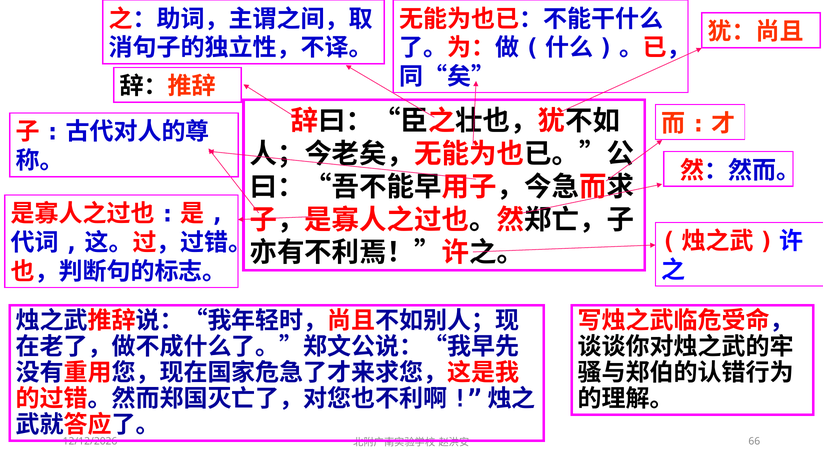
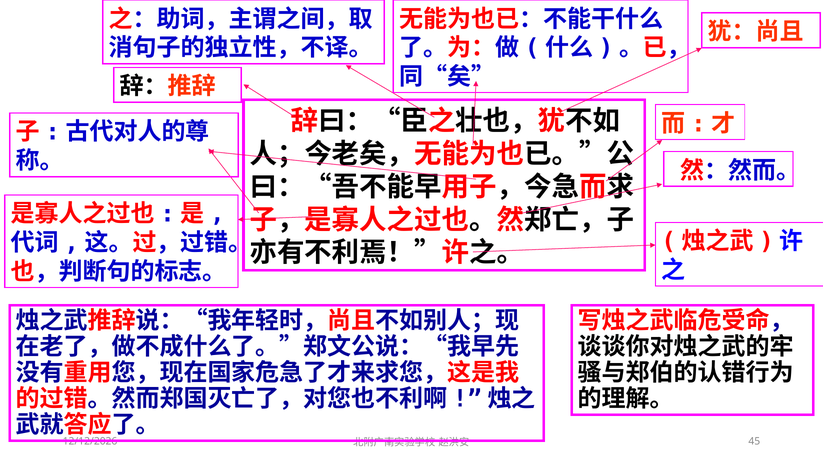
66: 66 -> 45
